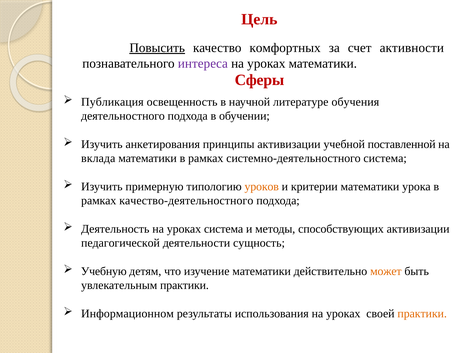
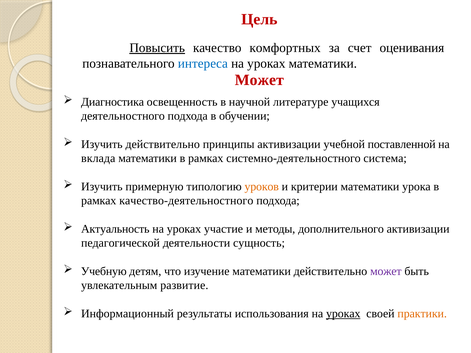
активности: активности -> оценивания
интереса colour: purple -> blue
Сферы at (259, 80): Сферы -> Может
Публикация: Публикация -> Диагностика
обучения: обучения -> учащихся
Изучить анкетирования: анкетирования -> действительно
Деятельность: Деятельность -> Актуальность
уроках система: система -> участие
способствующих: способствующих -> дополнительного
может at (386, 271) colour: orange -> purple
увлекательным практики: практики -> развитие
Информационном: Информационном -> Информационный
уроках at (343, 314) underline: none -> present
